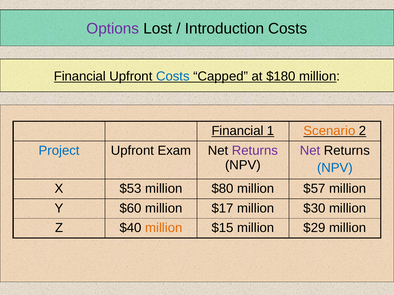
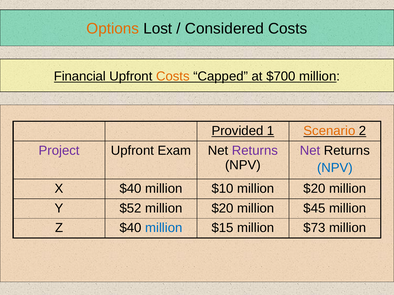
Options colour: purple -> orange
Introduction: Introduction -> Considered
Costs at (173, 76) colour: blue -> orange
$180: $180 -> $700
Financial at (238, 131): Financial -> Provided
Project colour: blue -> purple
X $53: $53 -> $40
$80: $80 -> $10
$57 at (314, 189): $57 -> $20
$60: $60 -> $52
$17 at (223, 209): $17 -> $20
$30: $30 -> $45
million at (164, 228) colour: orange -> blue
$29: $29 -> $73
